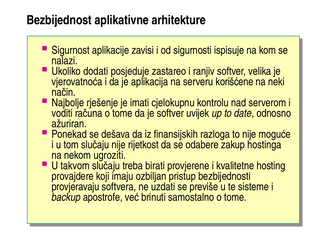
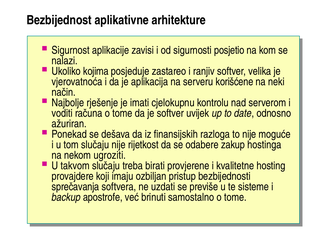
ispisuje: ispisuje -> posjetio
dodati: dodati -> kojima
provjeravaju: provjeravaju -> sprečavanja
